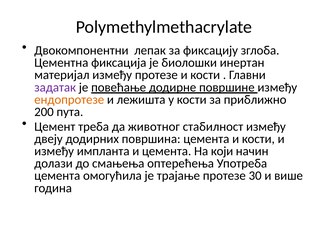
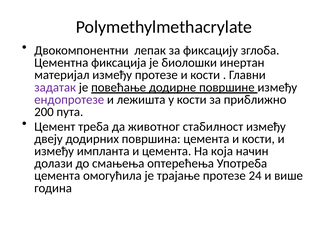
ендопротезе colour: orange -> purple
који: који -> која
30: 30 -> 24
